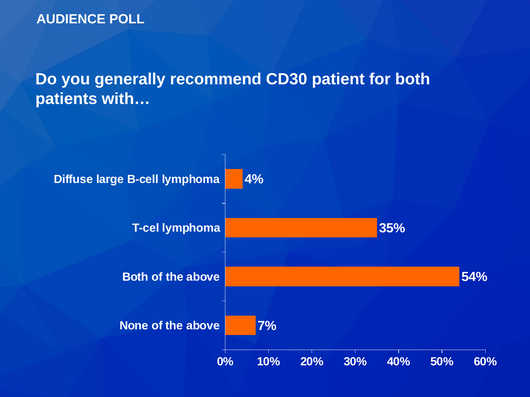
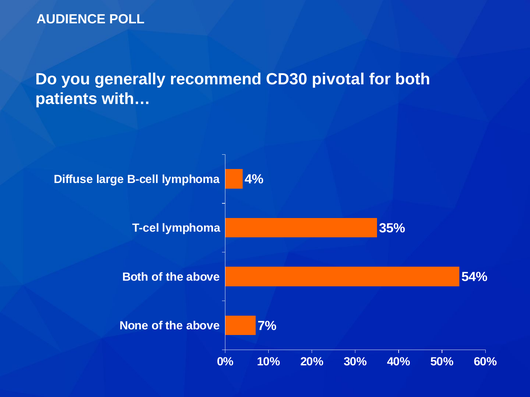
patient: patient -> pivotal
